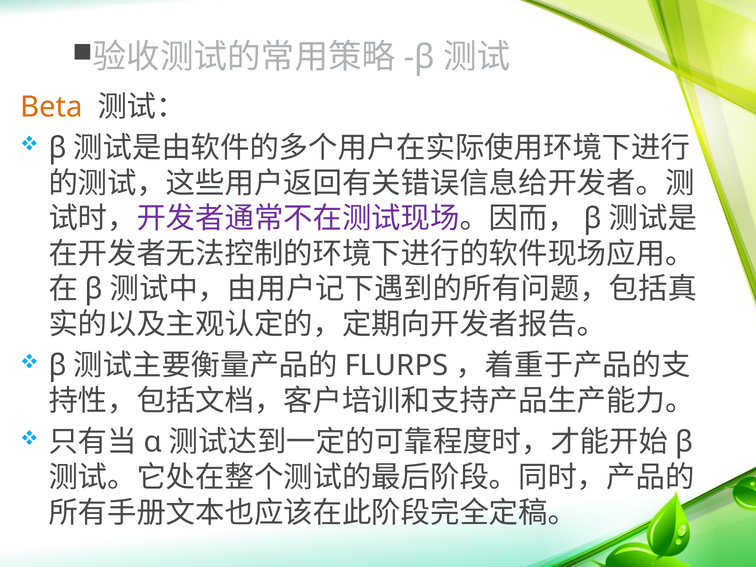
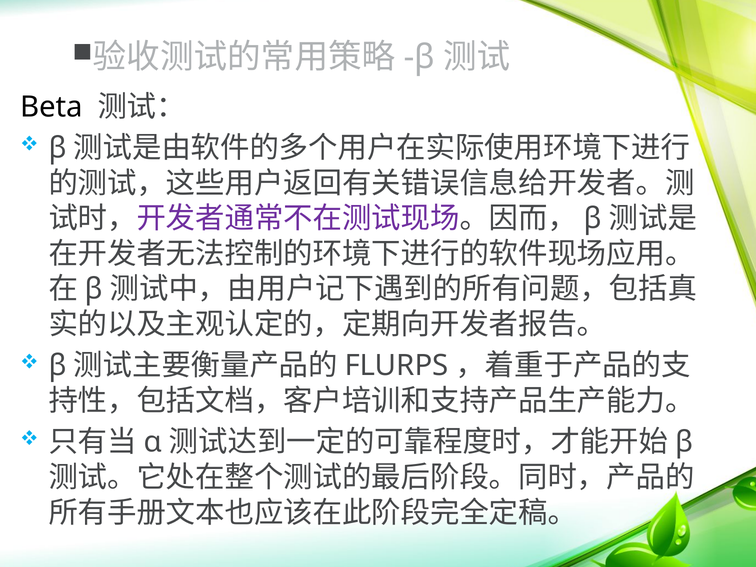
Beta colour: orange -> black
